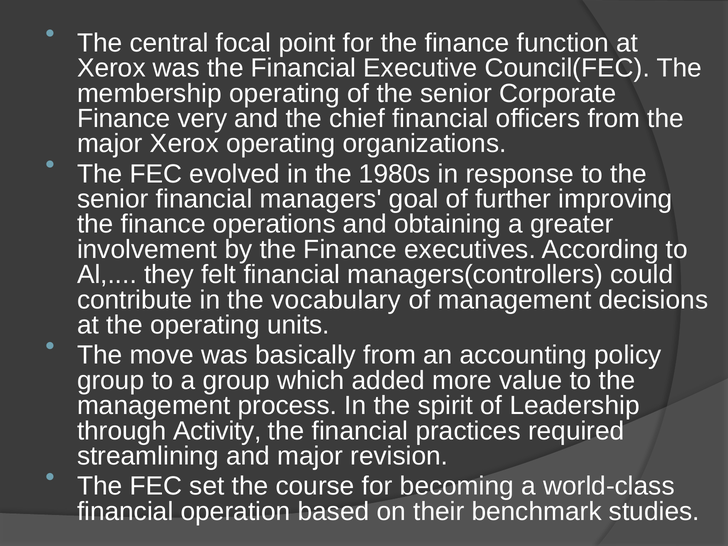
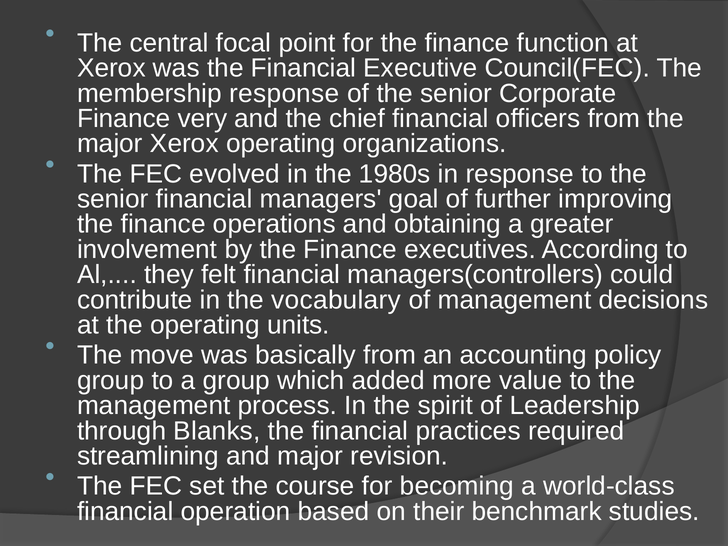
membership operating: operating -> response
Activity: Activity -> Blanks
